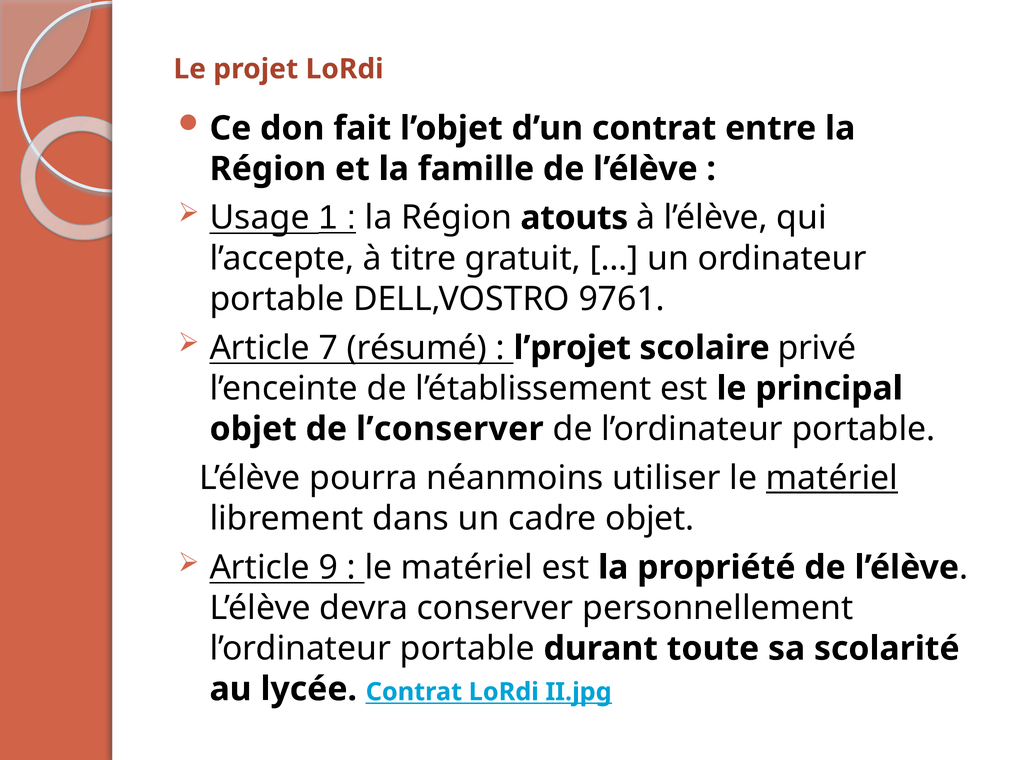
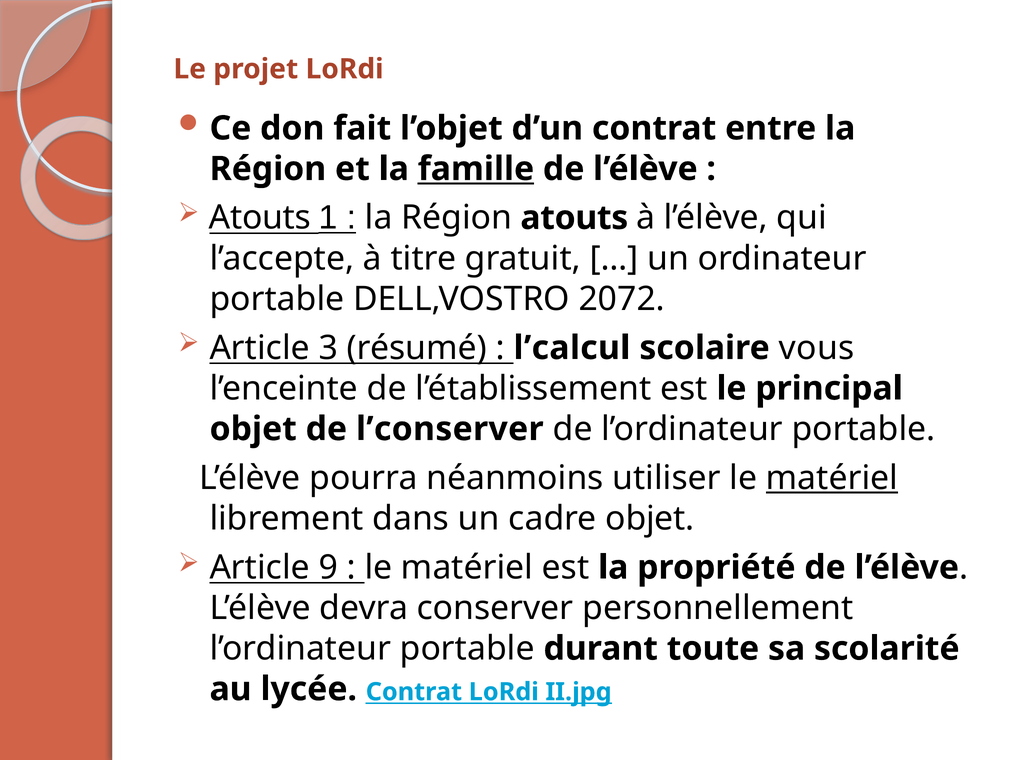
famille underline: none -> present
Usage at (260, 218): Usage -> Atouts
9761: 9761 -> 2072
7: 7 -> 3
l’projet: l’projet -> l’calcul
privé: privé -> vous
